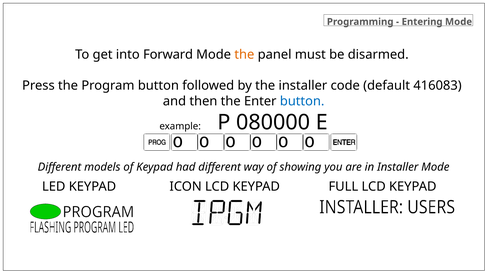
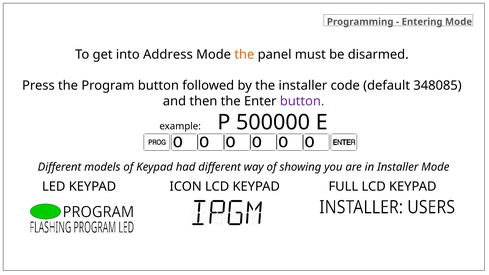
Forward: Forward -> Address
416083: 416083 -> 348085
button at (302, 101) colour: blue -> purple
080000: 080000 -> 500000
